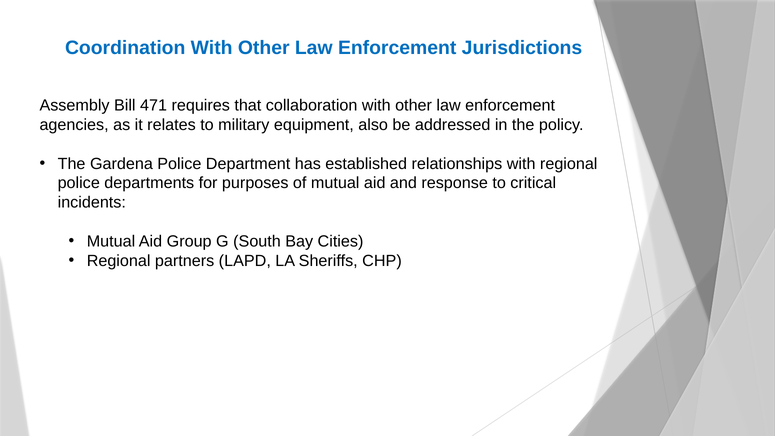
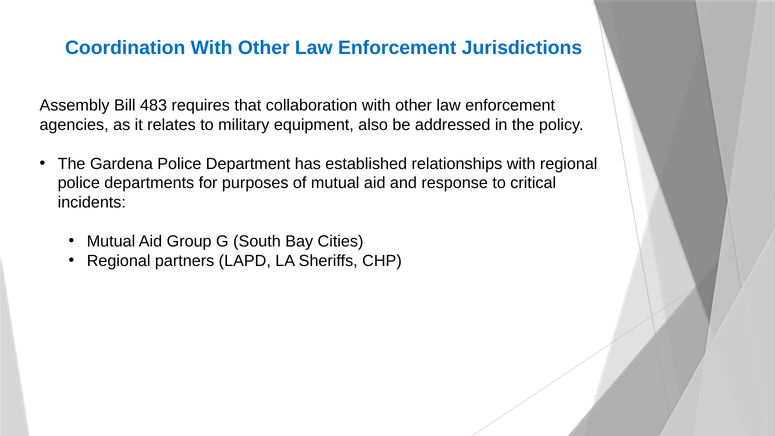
471: 471 -> 483
